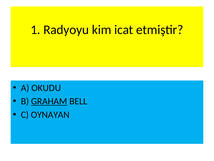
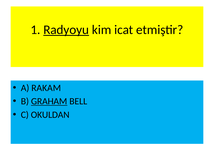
Radyoyu underline: none -> present
OKUDU: OKUDU -> RAKAM
OYNAYAN: OYNAYAN -> OKULDAN
